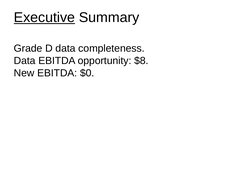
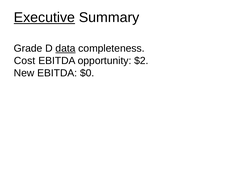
data at (65, 48) underline: none -> present
Data at (25, 61): Data -> Cost
$8: $8 -> $2
